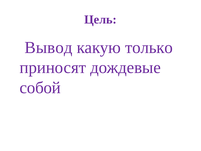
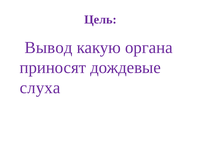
только: только -> органа
собой: собой -> слуха
